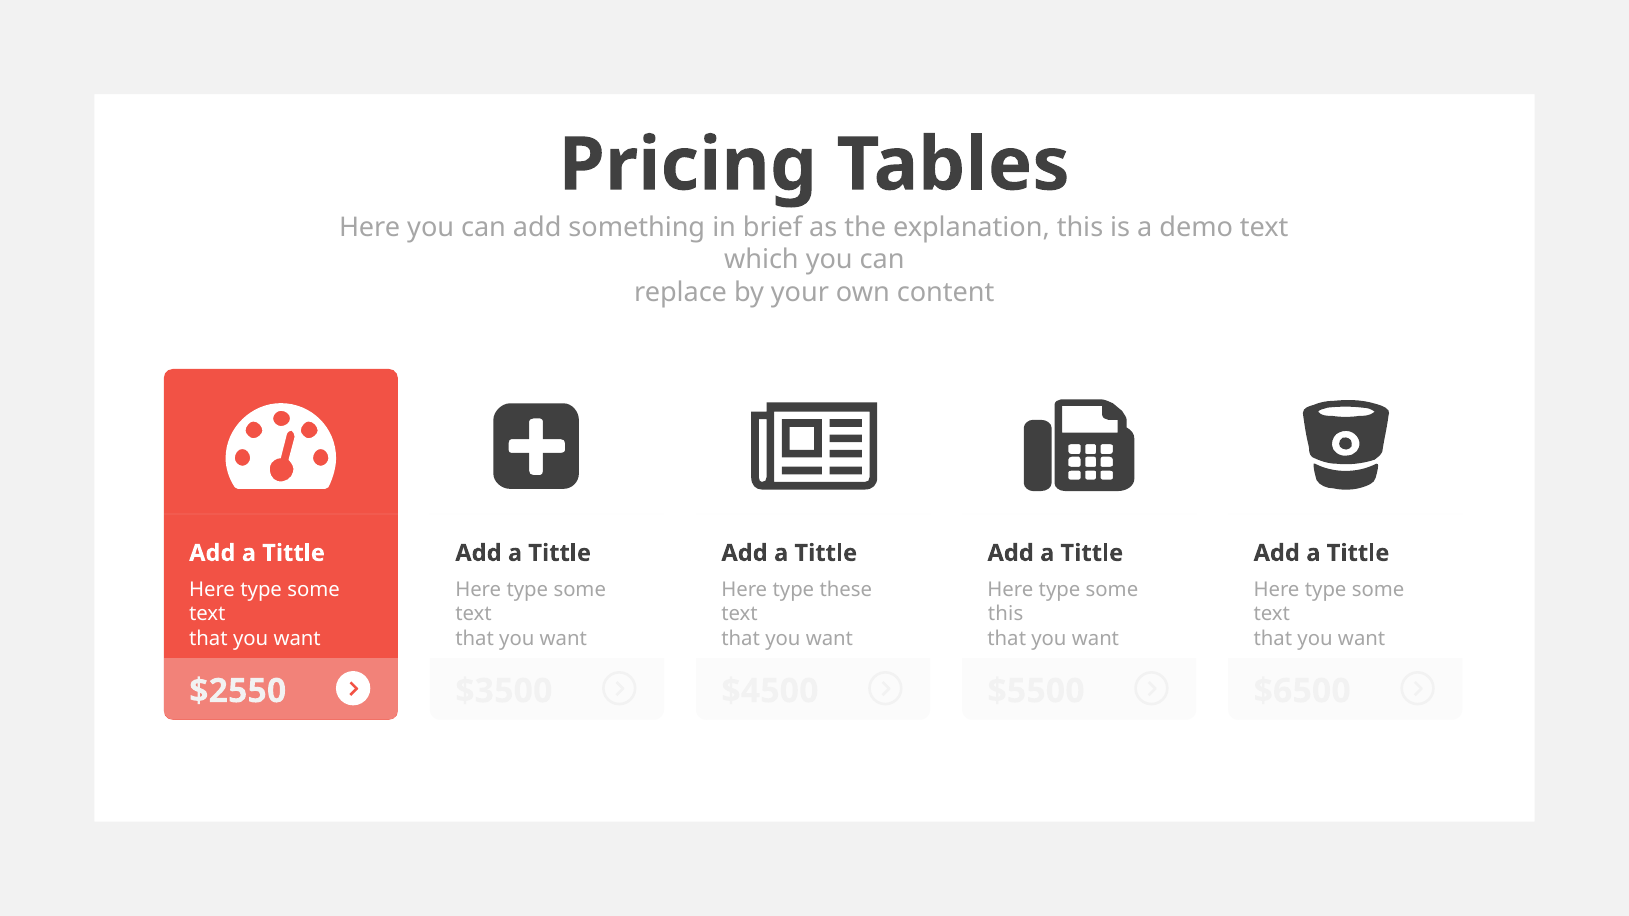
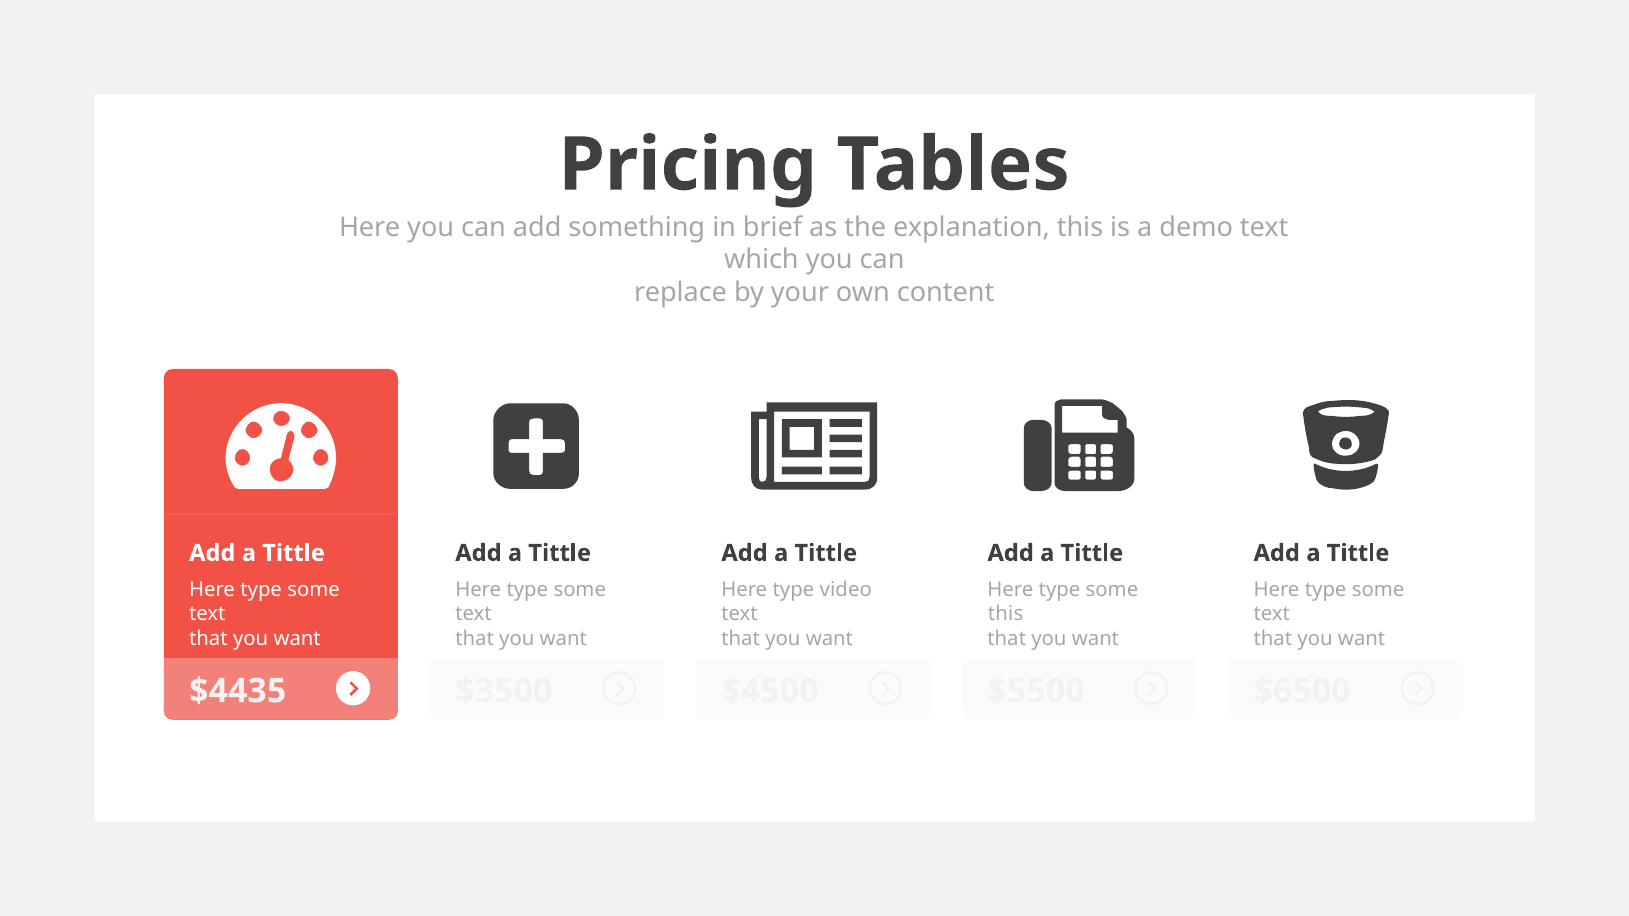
these: these -> video
$2550: $2550 -> $4435
